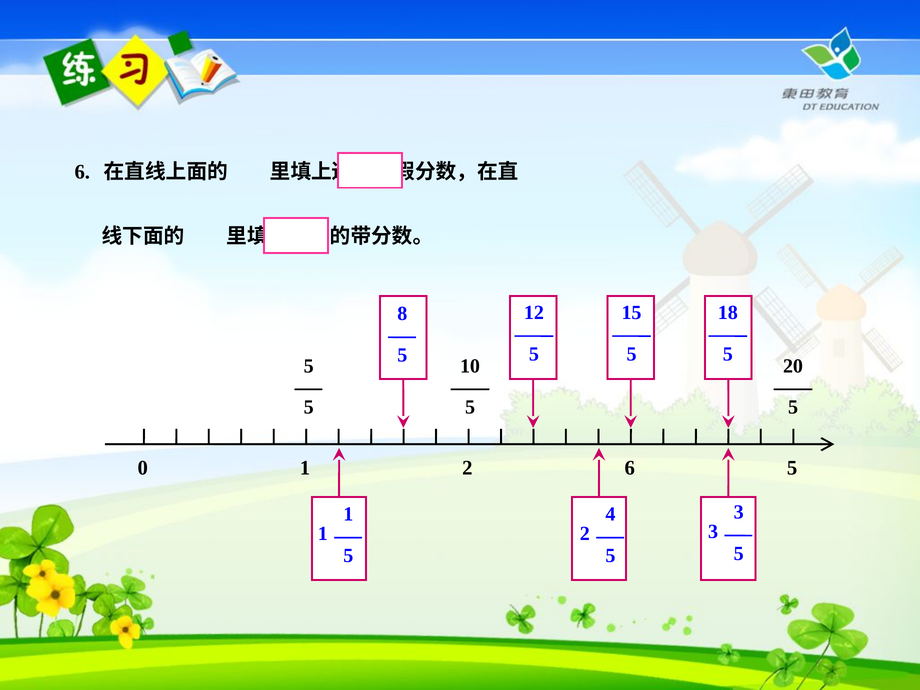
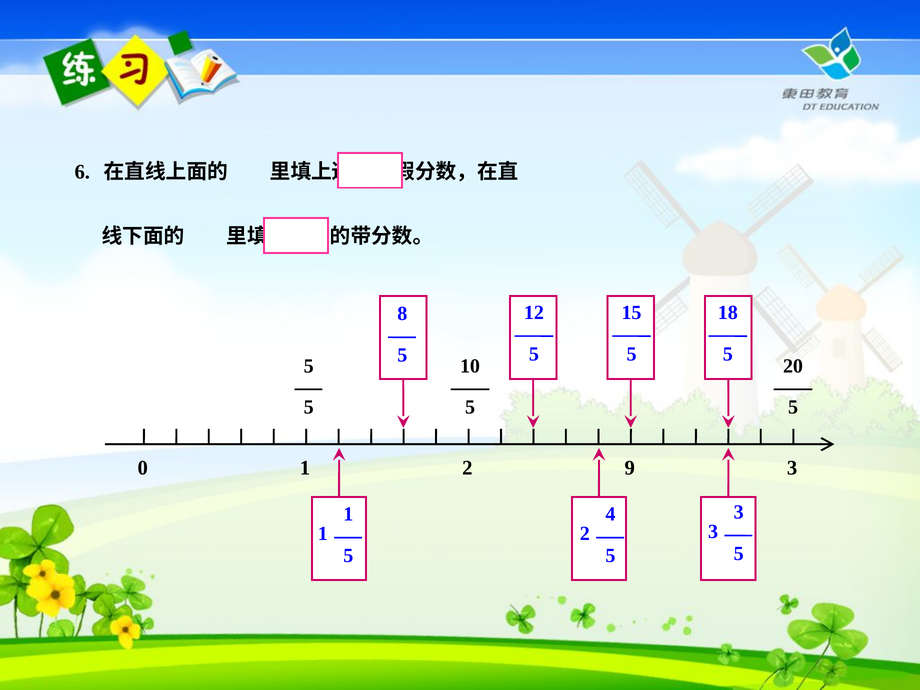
1 6: 6 -> 9
5 at (792, 468): 5 -> 3
